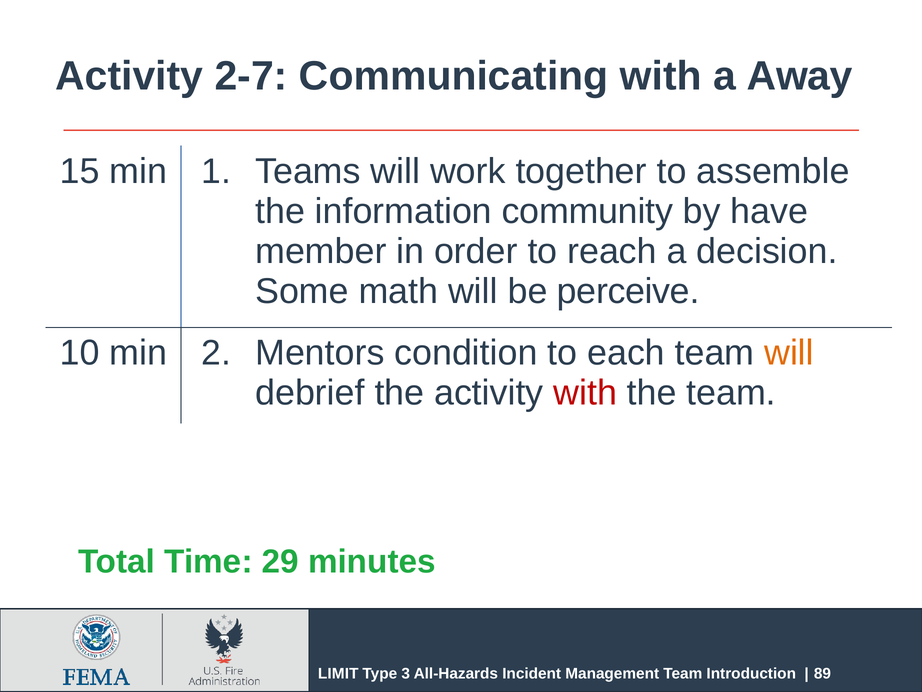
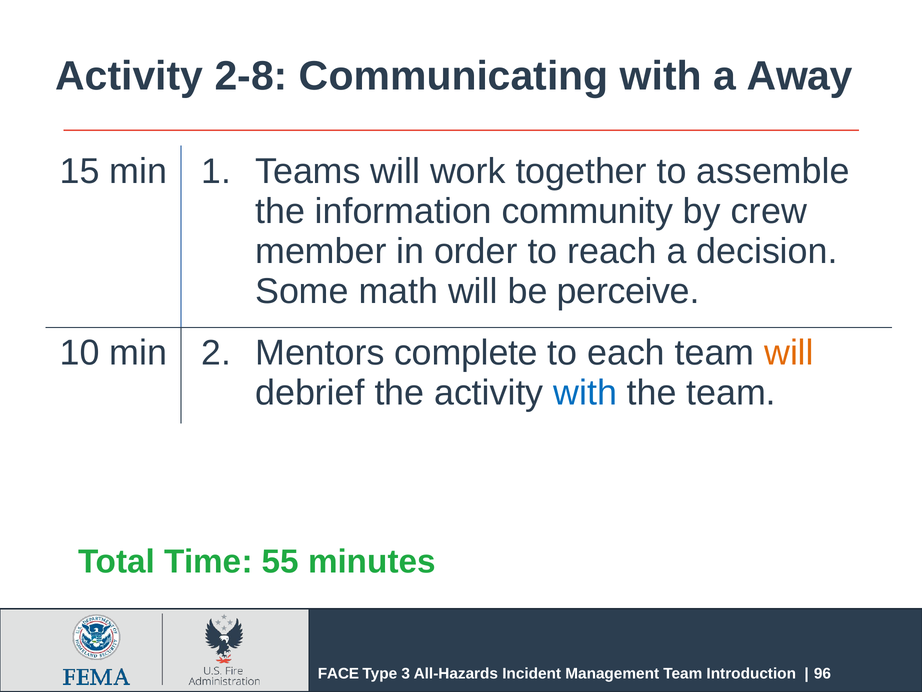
2-7: 2-7 -> 2-8
have: have -> crew
condition: condition -> complete
with at (585, 392) colour: red -> blue
29: 29 -> 55
LIMIT: LIMIT -> FACE
89: 89 -> 96
